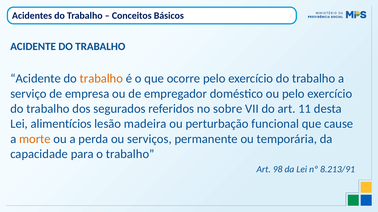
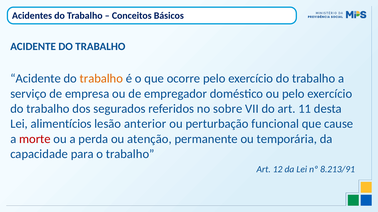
madeira: madeira -> anterior
morte colour: orange -> red
serviços: serviços -> atenção
98: 98 -> 12
